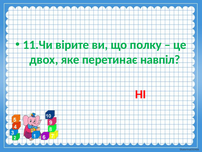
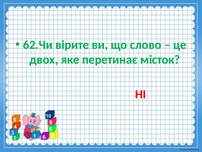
11.Чи: 11.Чи -> 62.Чи
полку: полку -> слово
навпіл: навпіл -> місток
